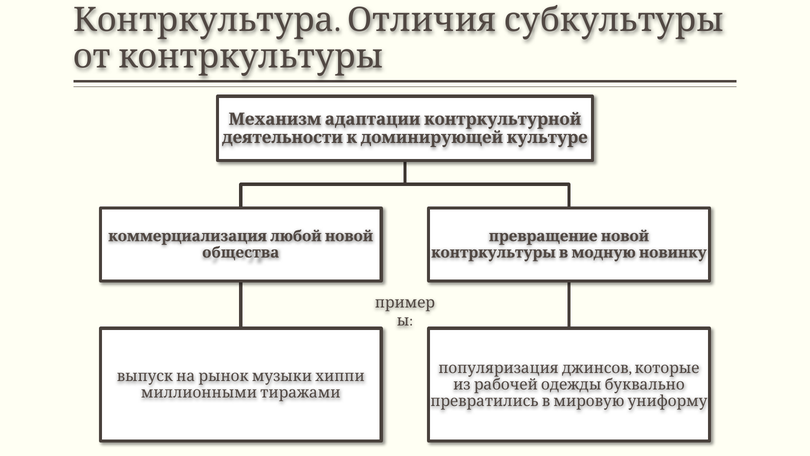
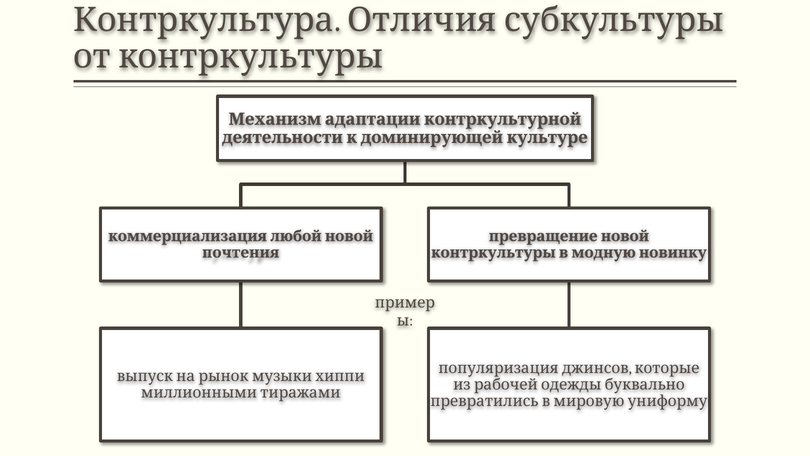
общества: общества -> почтения
